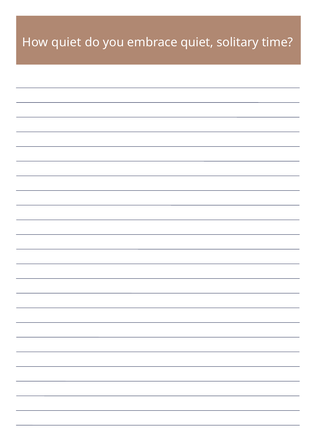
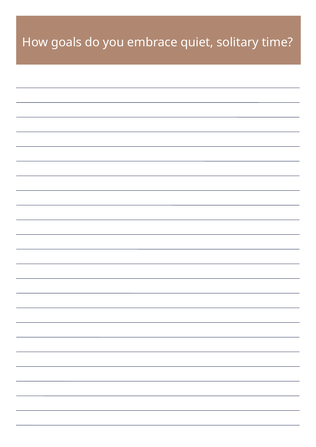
How quiet: quiet -> goals
